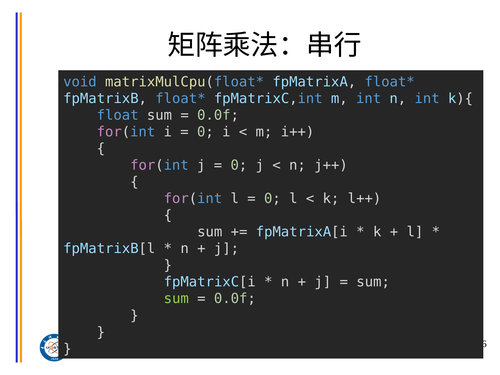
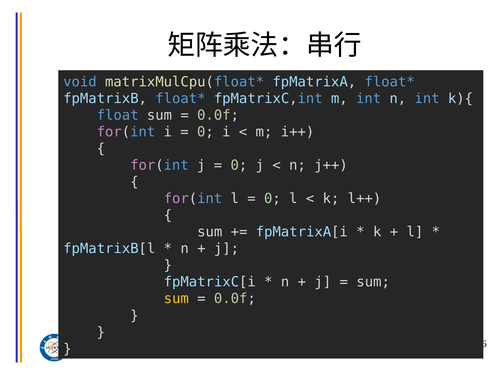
sum at (176, 299) colour: light green -> yellow
